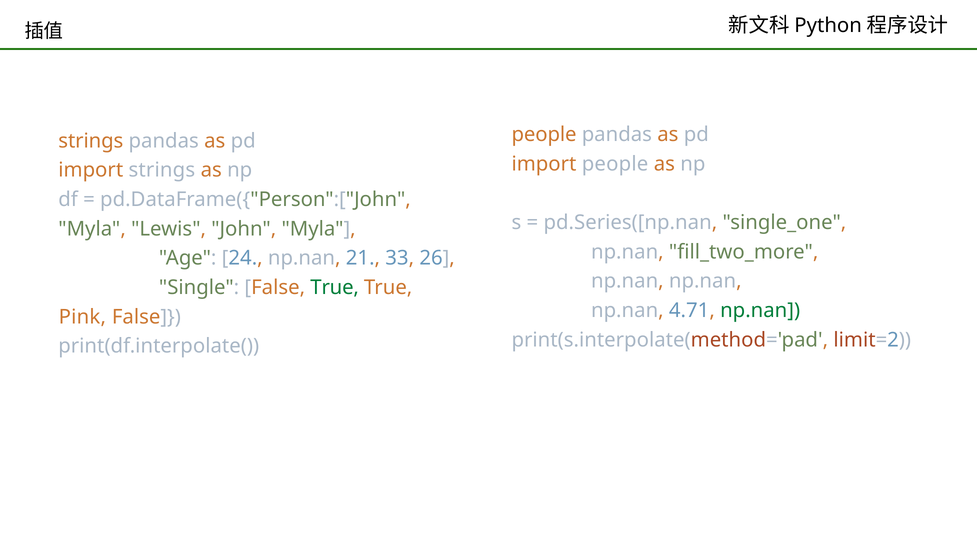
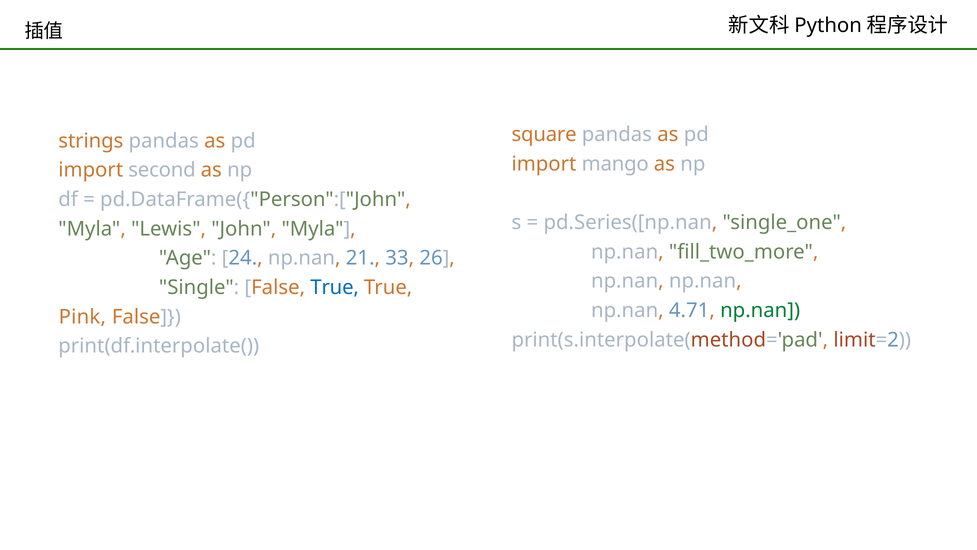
people at (544, 134): people -> square
import people: people -> mango
import strings: strings -> second
True at (335, 287) colour: green -> blue
